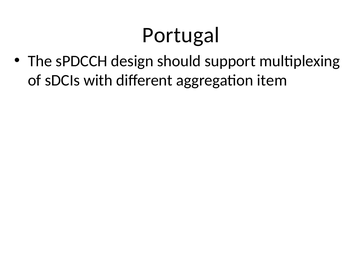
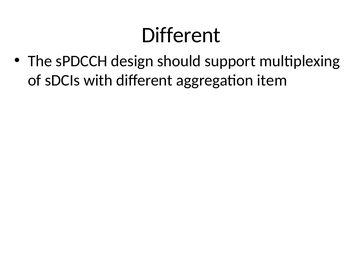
Portugal at (181, 35): Portugal -> Different
